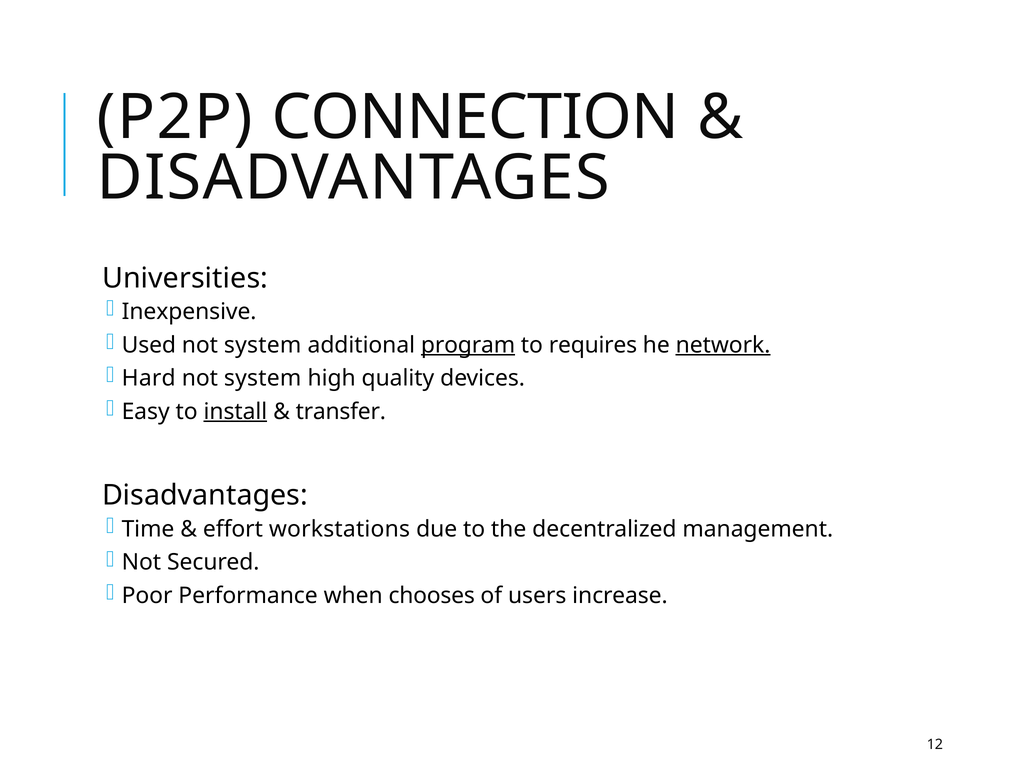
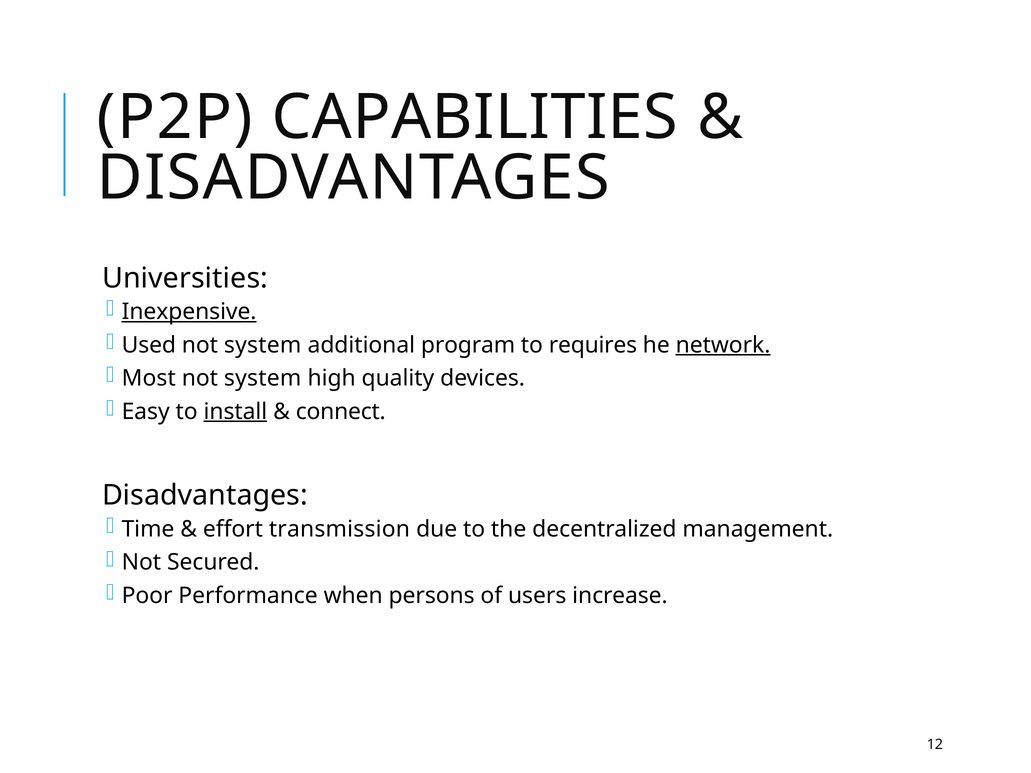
CONNECTION: CONNECTION -> CAPABILITIES
Inexpensive underline: none -> present
program underline: present -> none
Hard: Hard -> Most
transfer: transfer -> connect
workstations: workstations -> transmission
chooses: chooses -> persons
